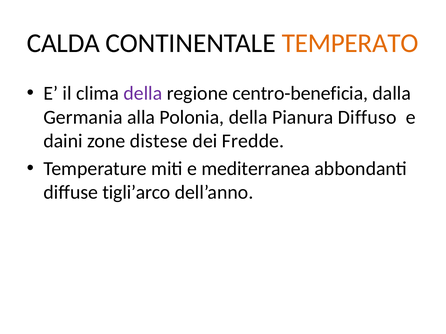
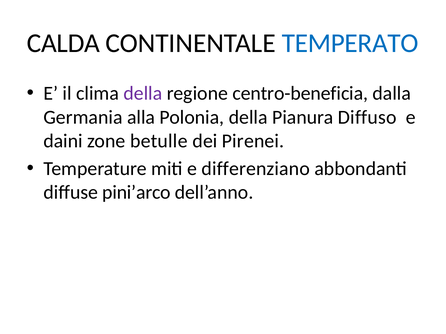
TEMPERATO colour: orange -> blue
distese: distese -> betulle
Fredde: Fredde -> Pirenei
mediterranea: mediterranea -> differenziano
tigli’arco: tigli’arco -> pini’arco
